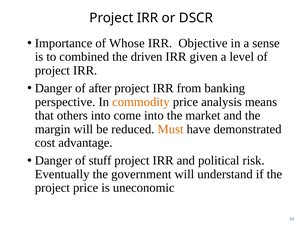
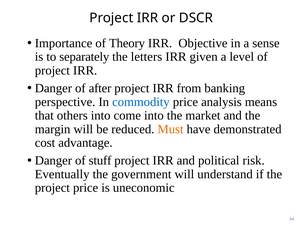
Whose: Whose -> Theory
combined: combined -> separately
driven: driven -> letters
commodity colour: orange -> blue
